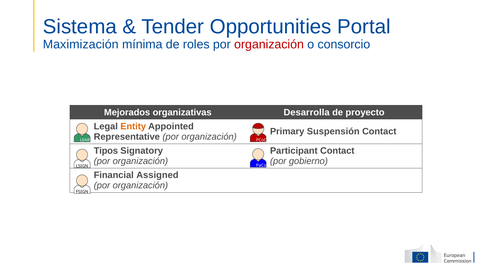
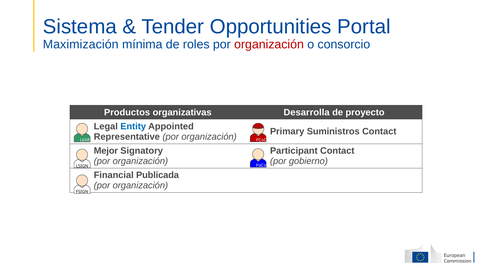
Mejorados: Mejorados -> Productos
Entity colour: orange -> blue
Suspensión: Suspensión -> Suministros
Tipos: Tipos -> Mejor
Assigned: Assigned -> Publicada
